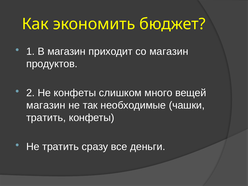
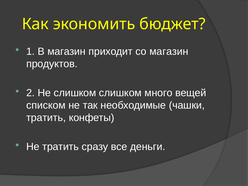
Не конфеты: конфеты -> слишком
магазин at (46, 105): магазин -> списком
